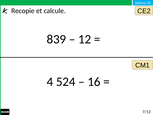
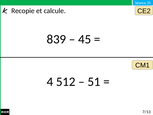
12: 12 -> 45
524: 524 -> 512
16: 16 -> 51
